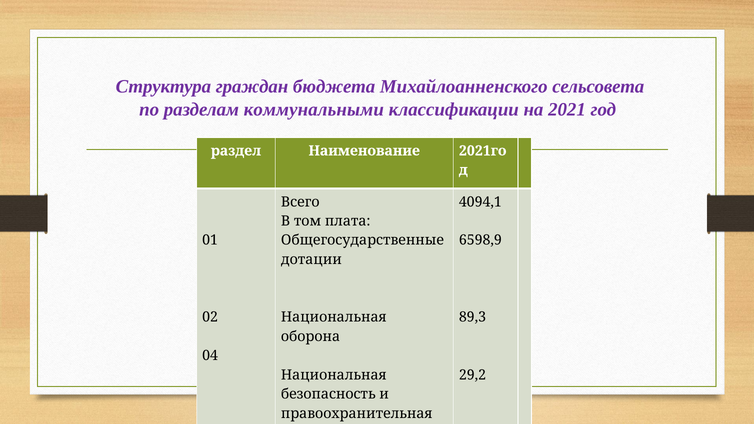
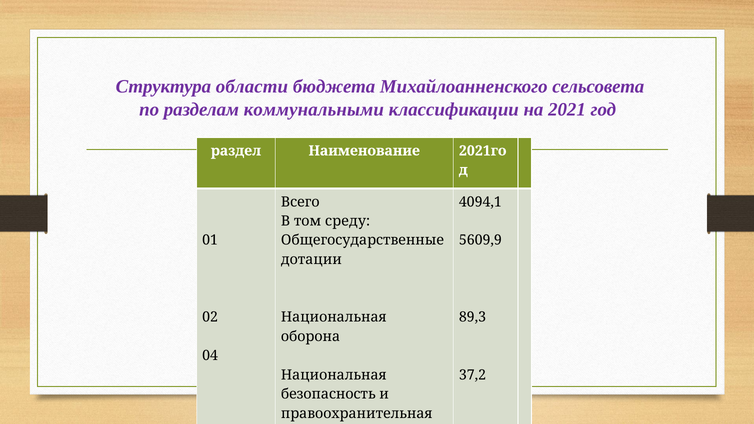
граждан: граждан -> области
плата: плата -> среду
6598,9: 6598,9 -> 5609,9
29,2: 29,2 -> 37,2
